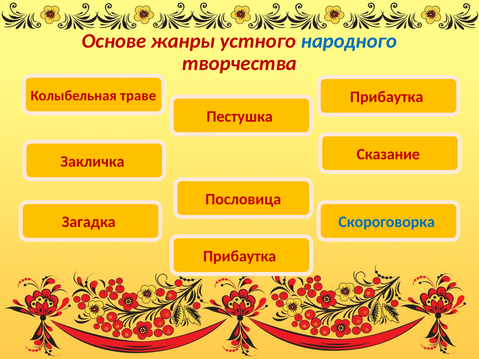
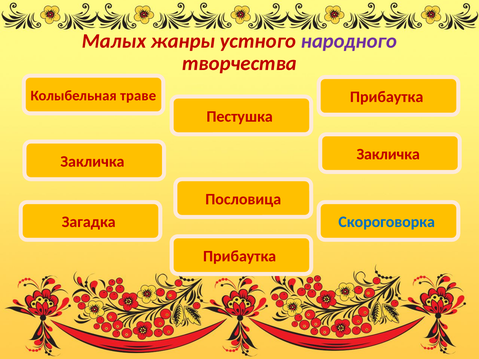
Основе: Основе -> Малых
народного colour: blue -> purple
Сказание at (388, 154): Сказание -> Закличка
